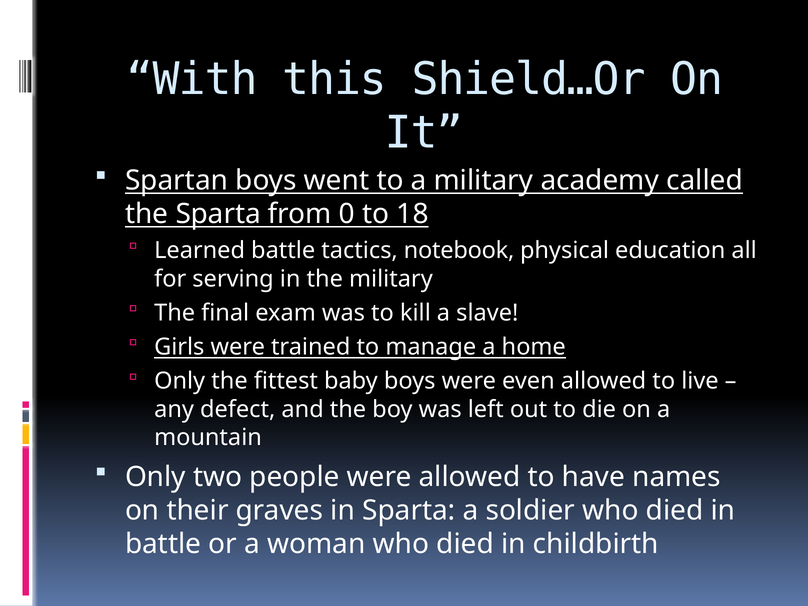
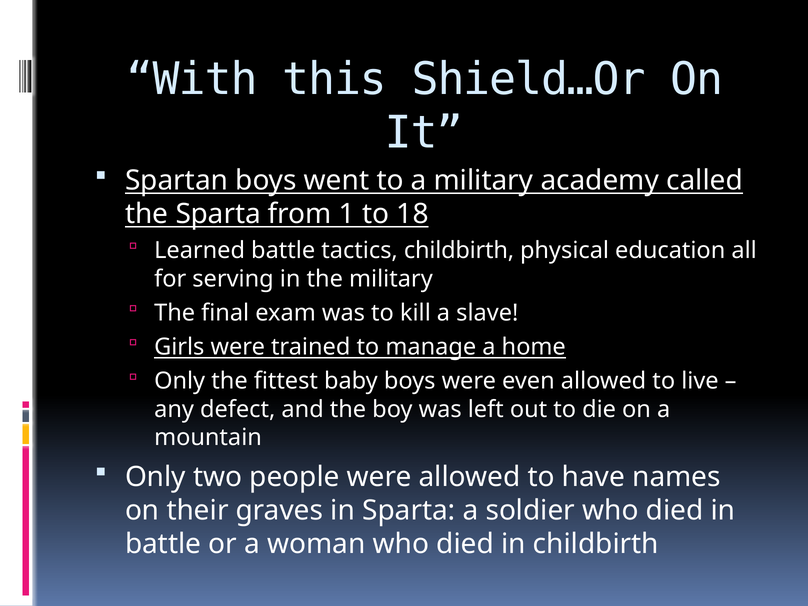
0: 0 -> 1
tactics notebook: notebook -> childbirth
